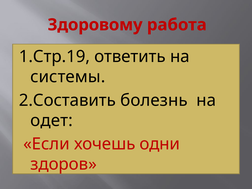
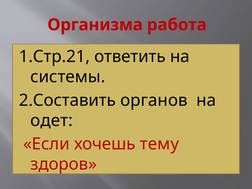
Здоровому: Здоровому -> Организма
1.Стр.19: 1.Стр.19 -> 1.Стр.21
болезнь: болезнь -> органов
одни: одни -> тему
